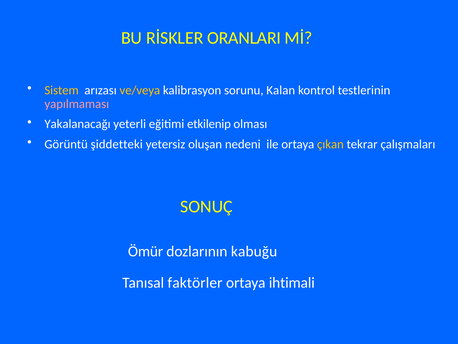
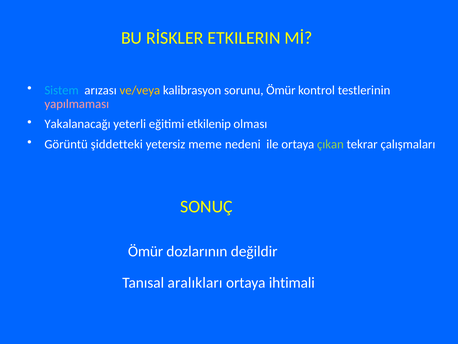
ORANLARI: ORANLARI -> ETKILERIN
Sistem colour: yellow -> light blue
sorunu Kalan: Kalan -> Ömür
oluşan: oluşan -> meme
çıkan colour: yellow -> light green
kabuğu: kabuğu -> değildir
faktörler: faktörler -> aralıkları
